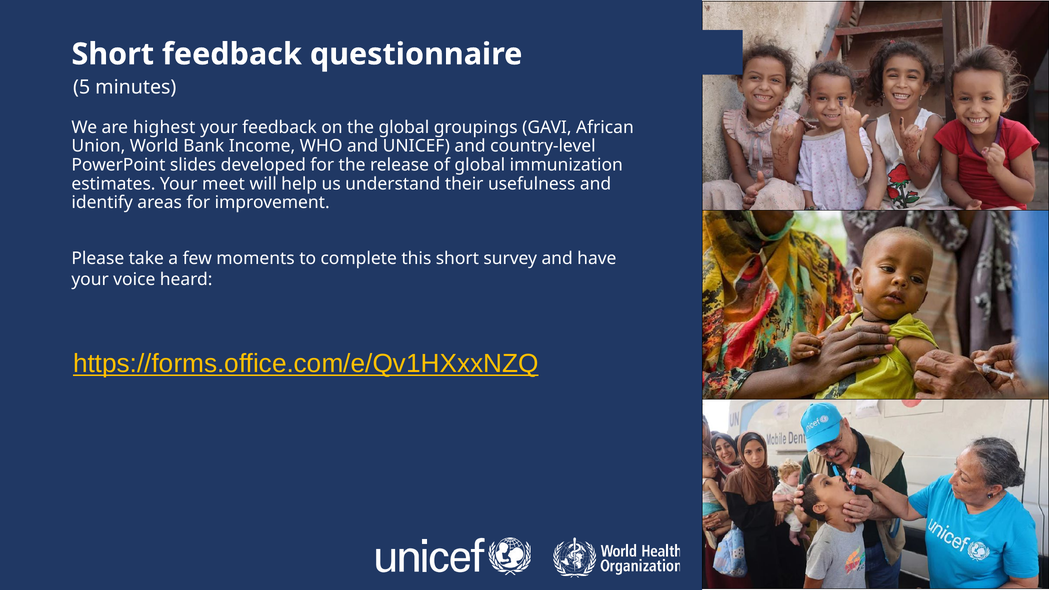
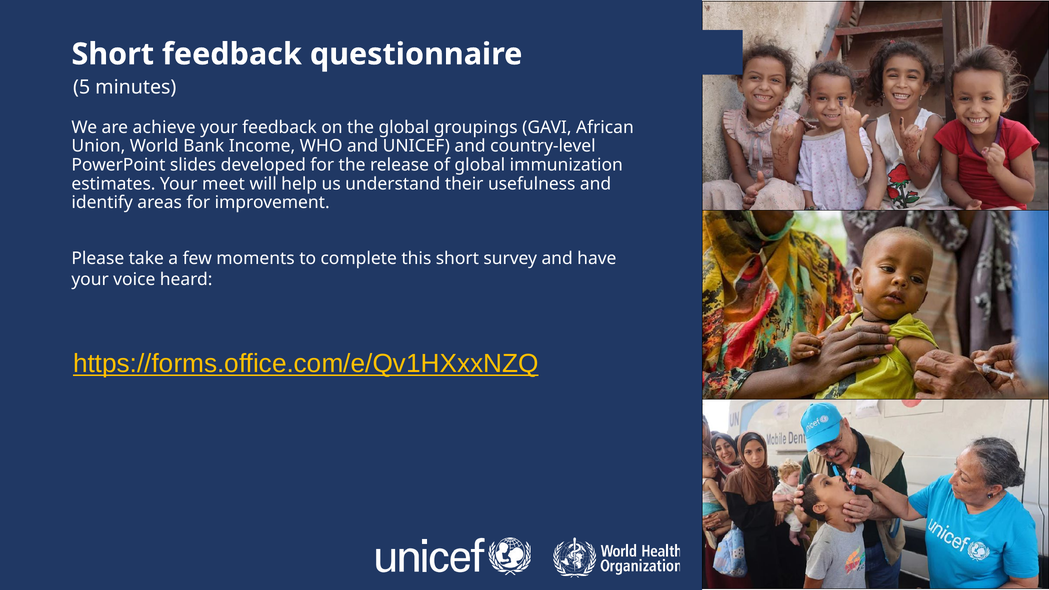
highest: highest -> achieve
